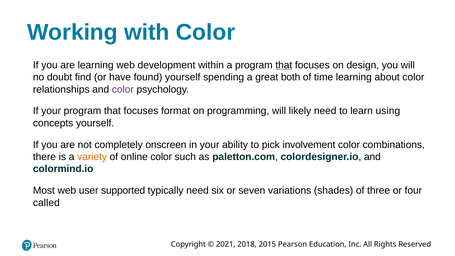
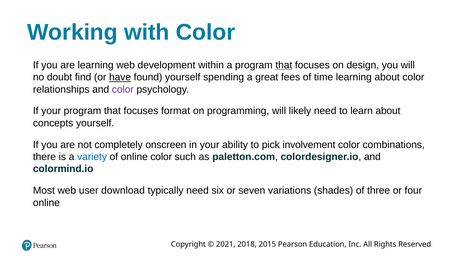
have underline: none -> present
both: both -> fees
learn using: using -> about
variety colour: orange -> blue
supported: supported -> download
called at (46, 203): called -> online
